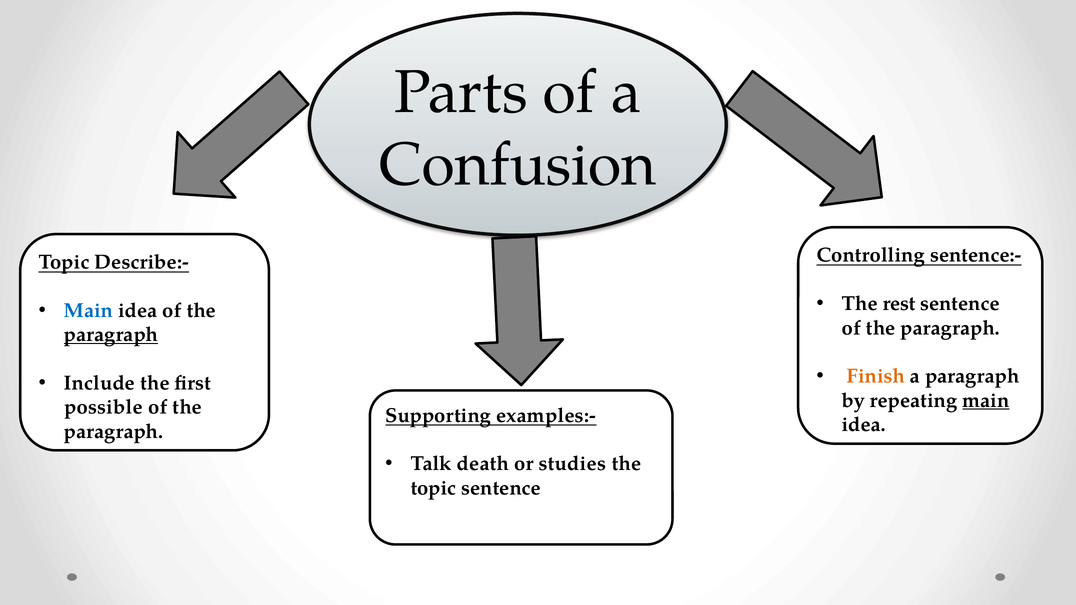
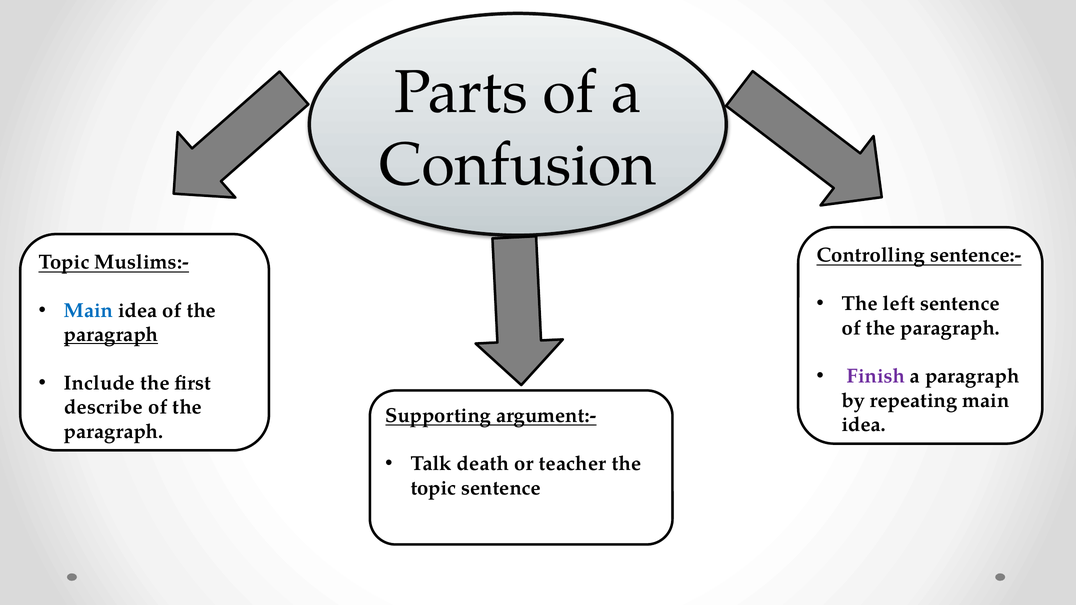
Describe:-: Describe:- -> Muslims:-
rest: rest -> left
Finish colour: orange -> purple
main at (986, 401) underline: present -> none
possible: possible -> describe
examples:-: examples:- -> argument:-
studies: studies -> teacher
